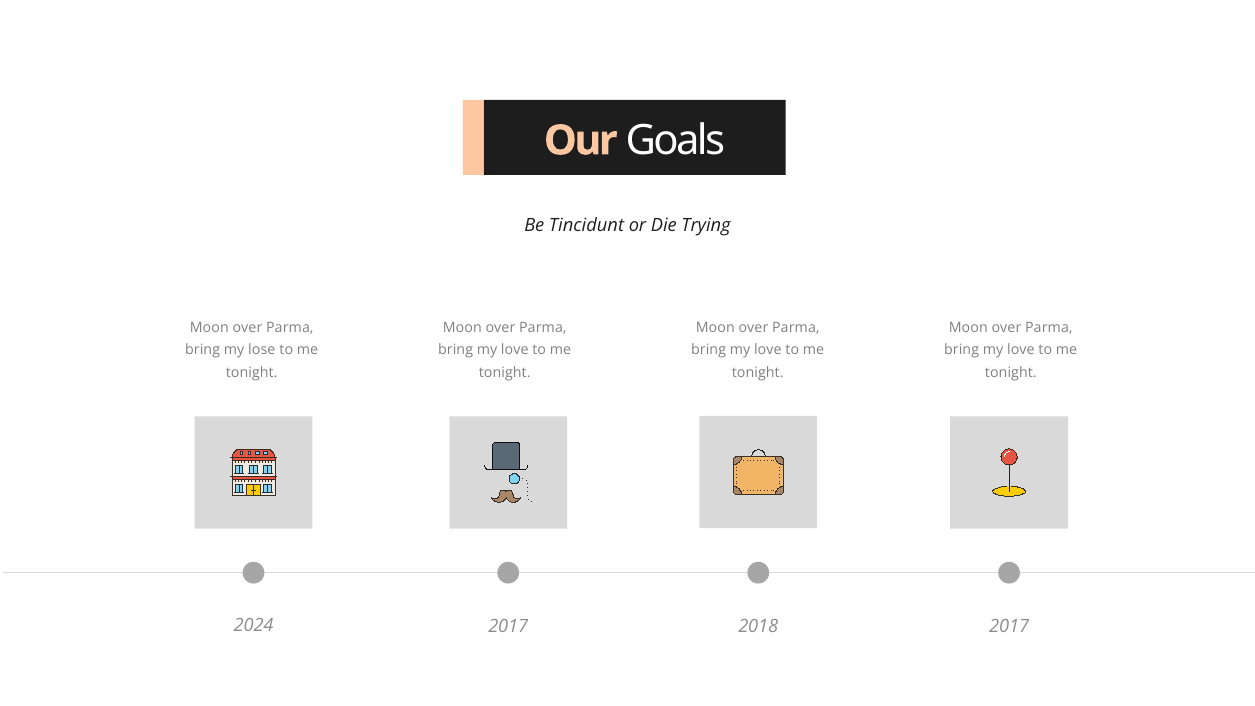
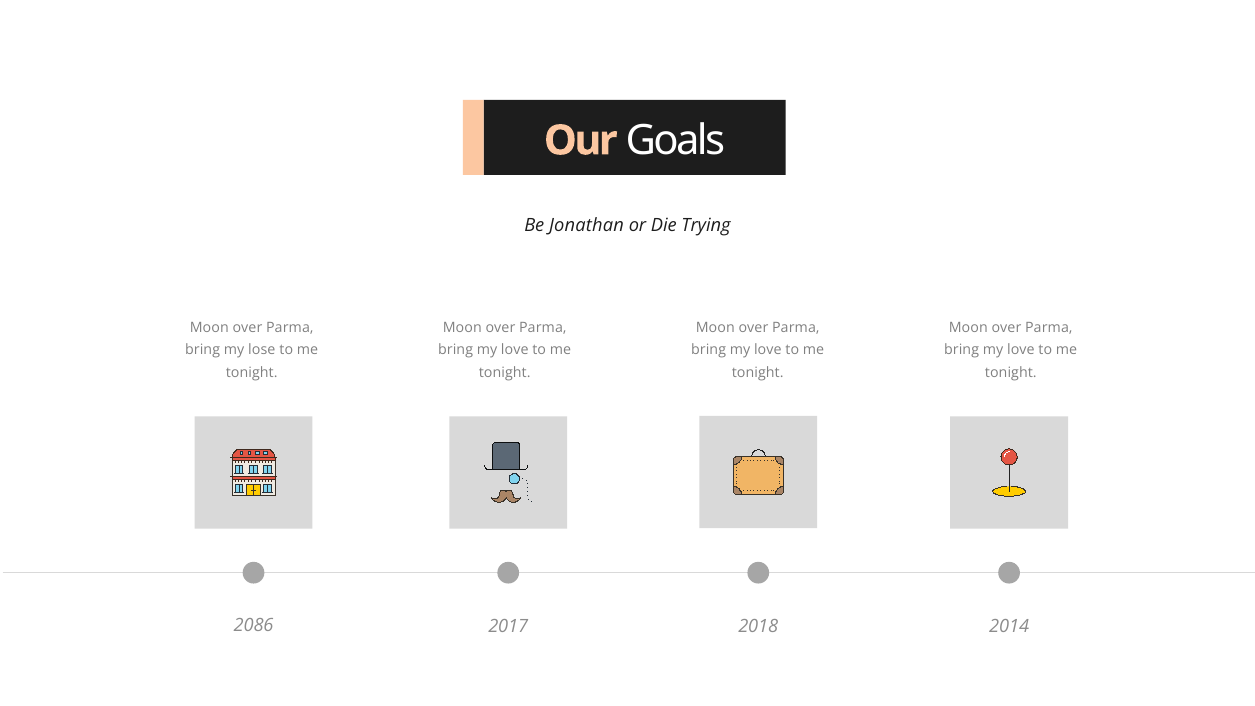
Tincidunt: Tincidunt -> Jonathan
2024: 2024 -> 2086
2018 2017: 2017 -> 2014
